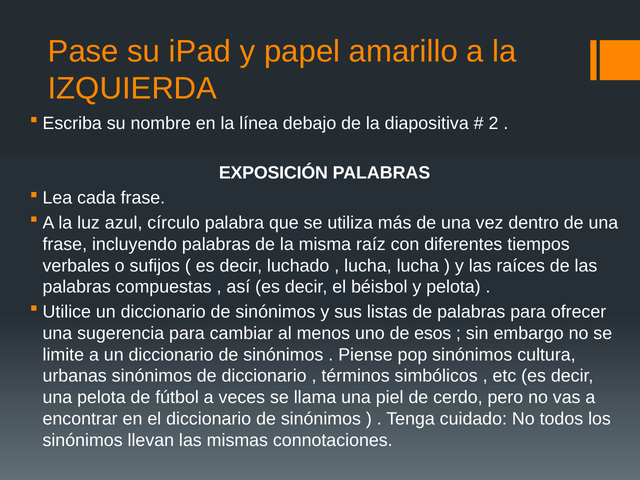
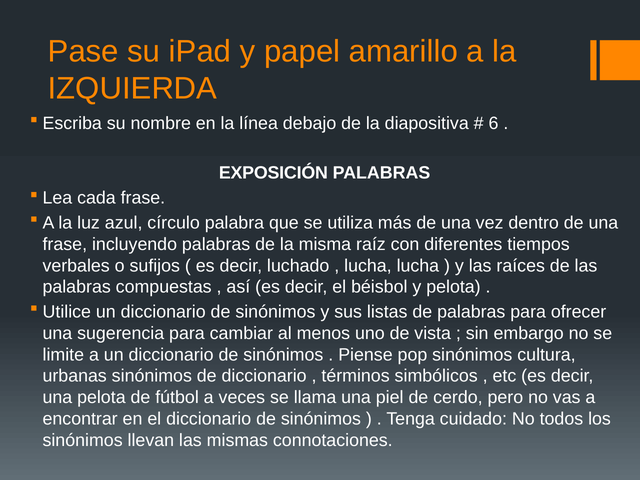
2: 2 -> 6
esos: esos -> vista
